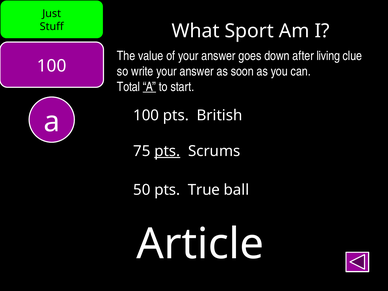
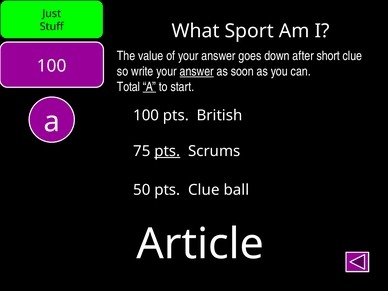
living: living -> short
answer at (197, 71) underline: none -> present
pts True: True -> Clue
